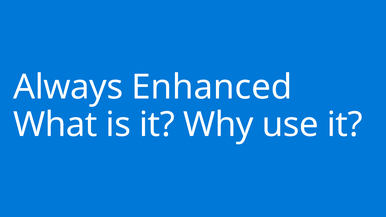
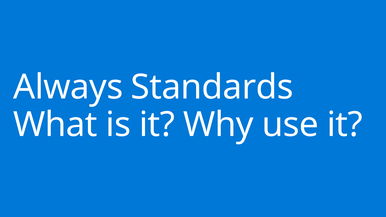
Enhanced: Enhanced -> Standards
